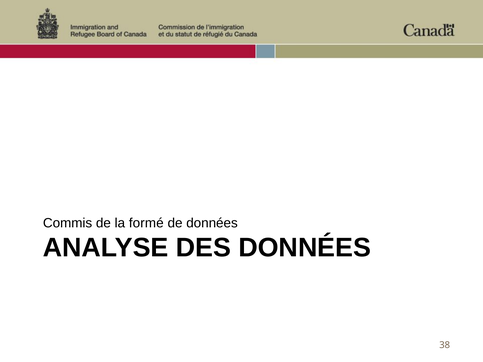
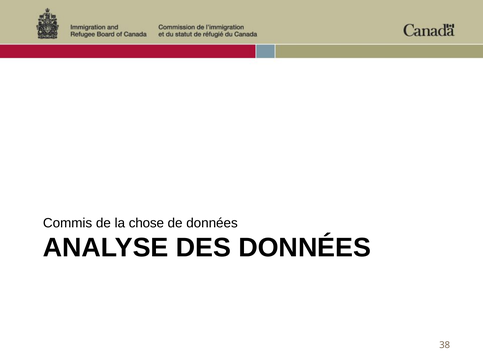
formé: formé -> chose
